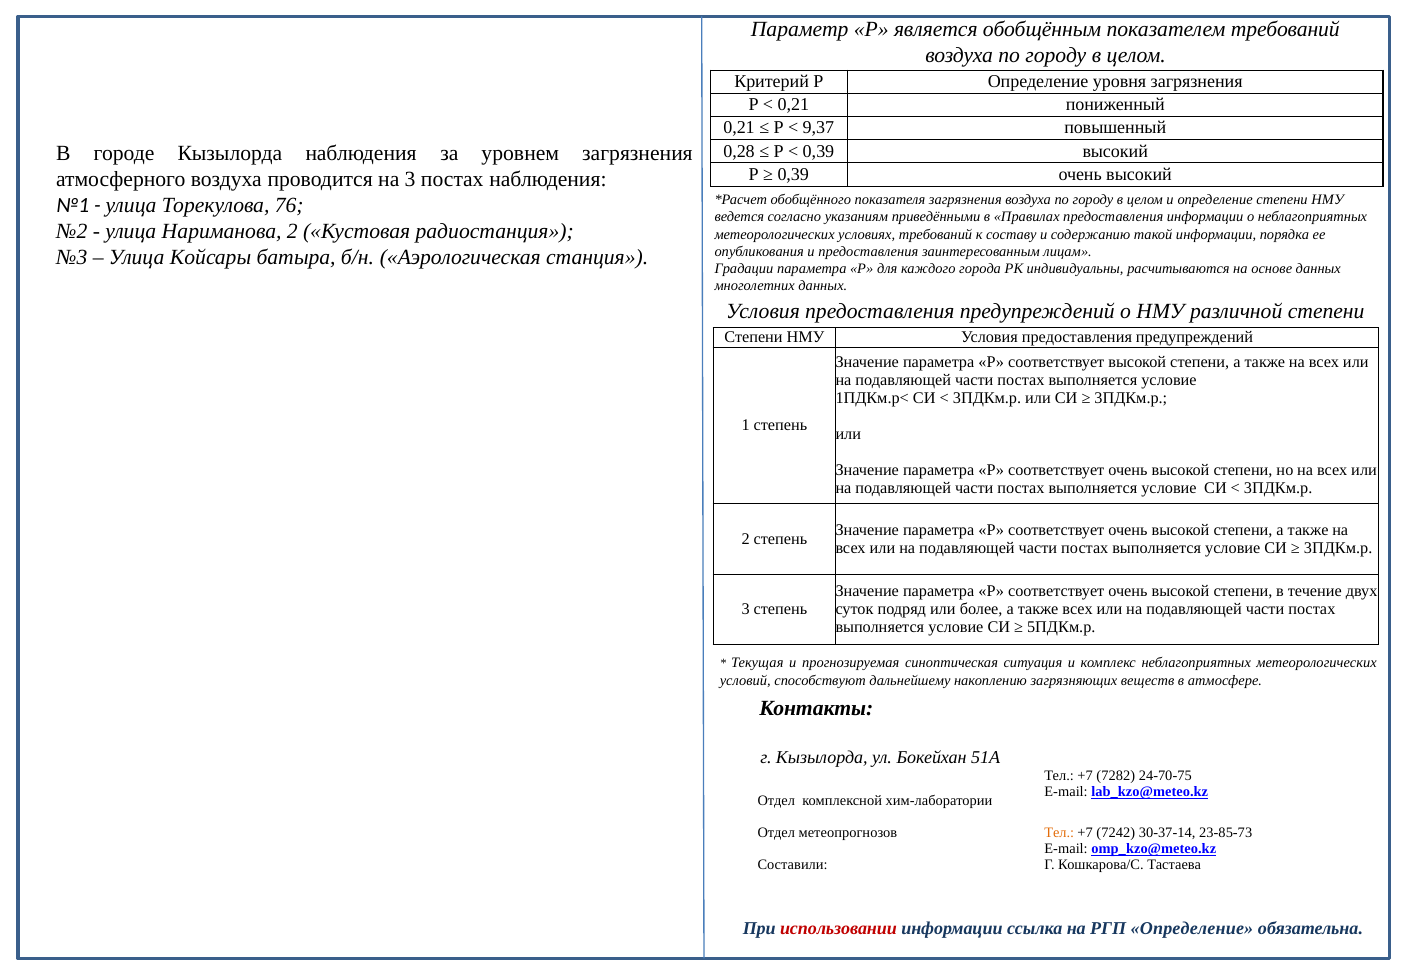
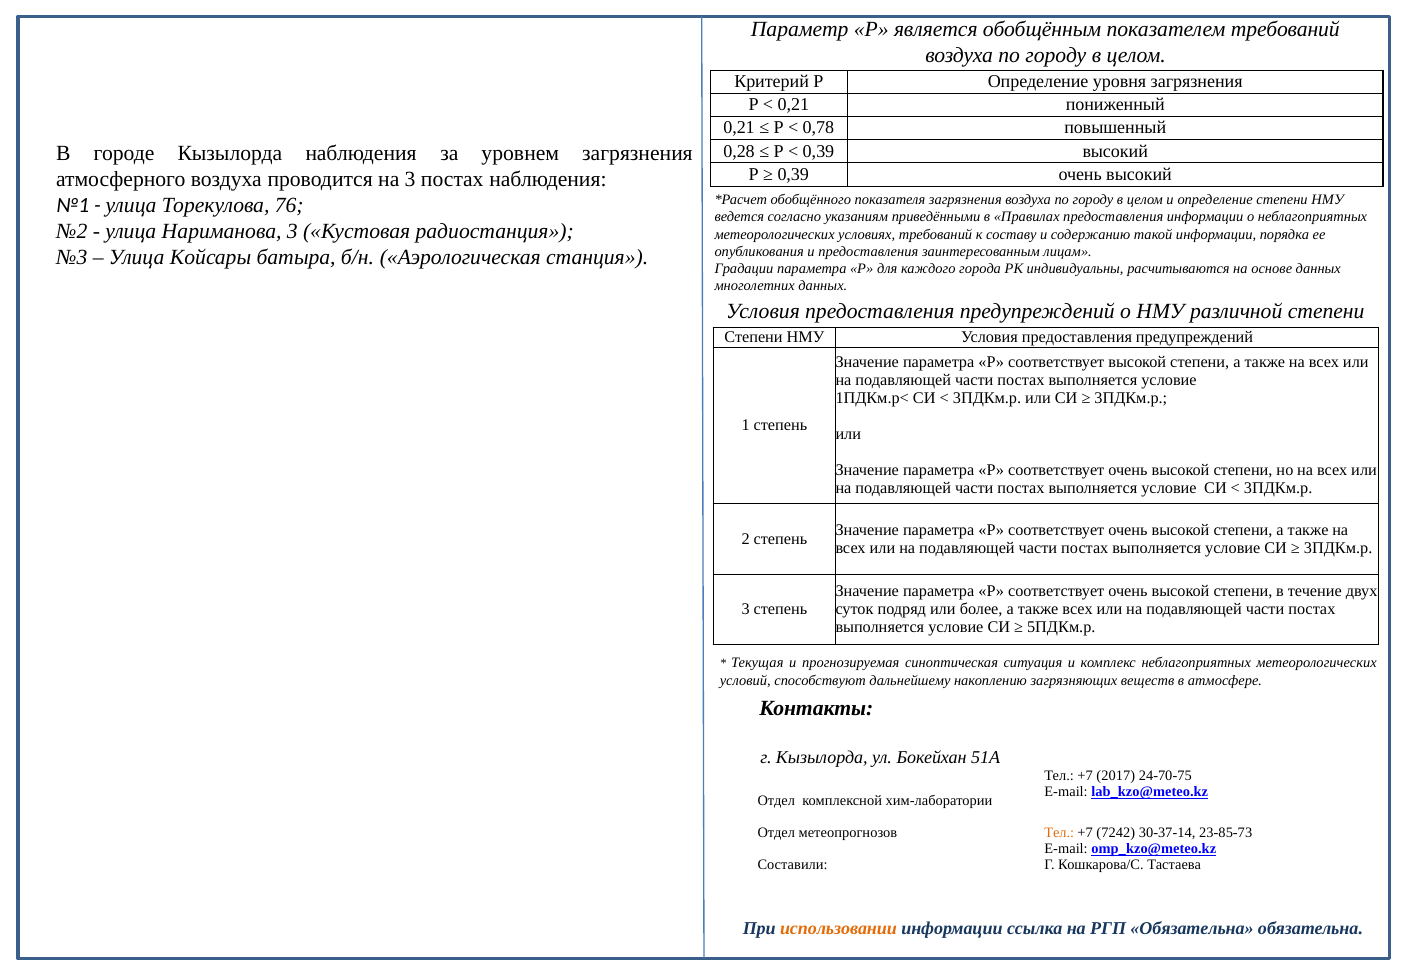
9,37: 9,37 -> 0,78
Нариманова 2: 2 -> 3
7282: 7282 -> 2017
использовании colour: red -> orange
РГП Определение: Определение -> Обязательна
